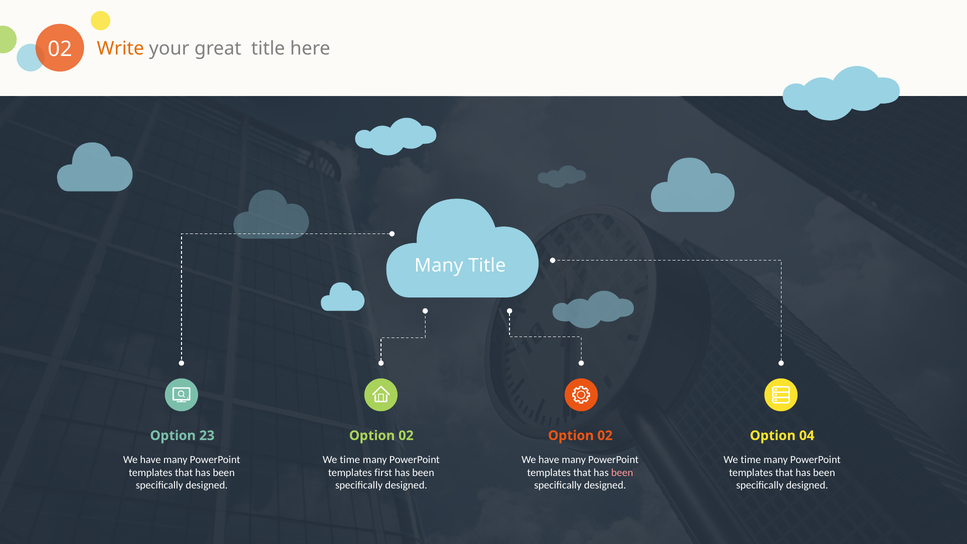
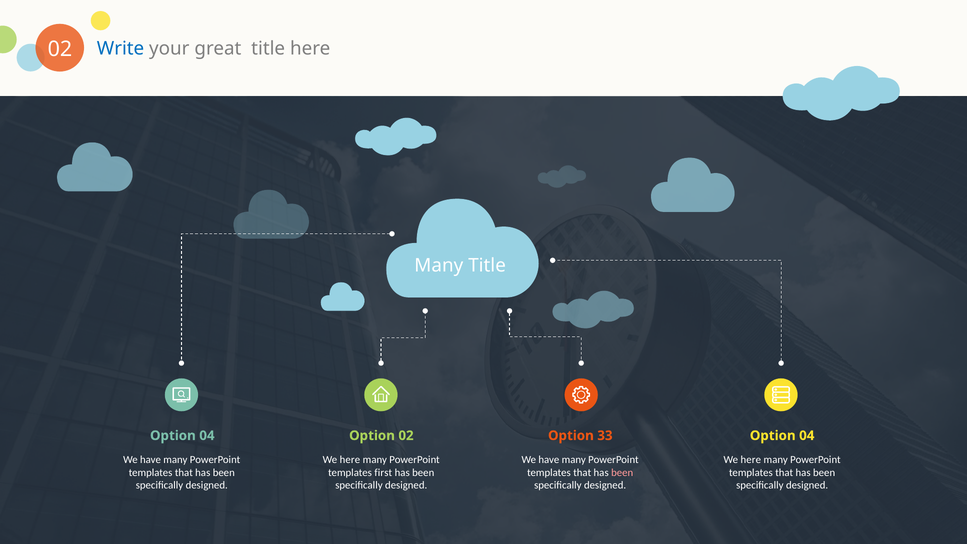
Write colour: orange -> blue
23 at (207, 435): 23 -> 04
02 at (605, 435): 02 -> 33
time at (350, 459): time -> here
time at (751, 459): time -> here
